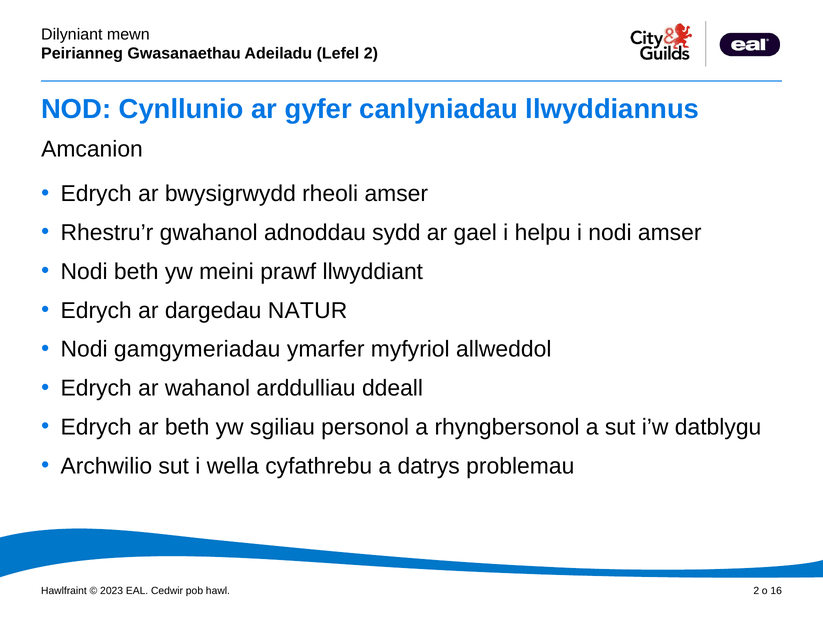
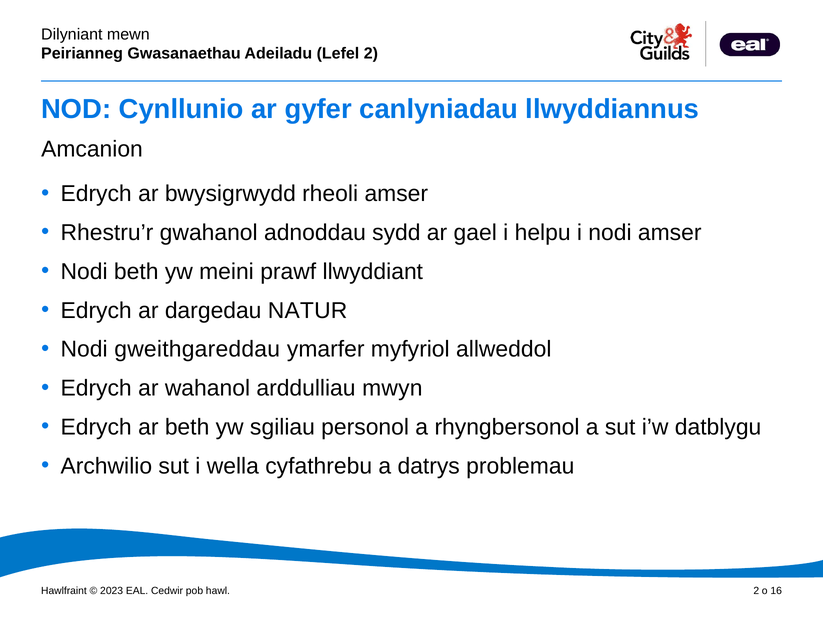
gamgymeriadau: gamgymeriadau -> gweithgareddau
ddeall: ddeall -> mwyn
